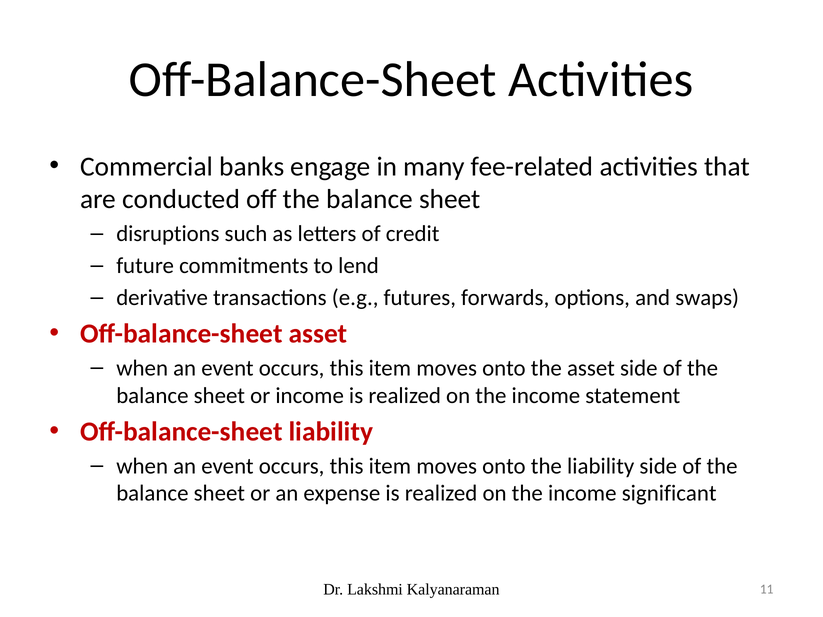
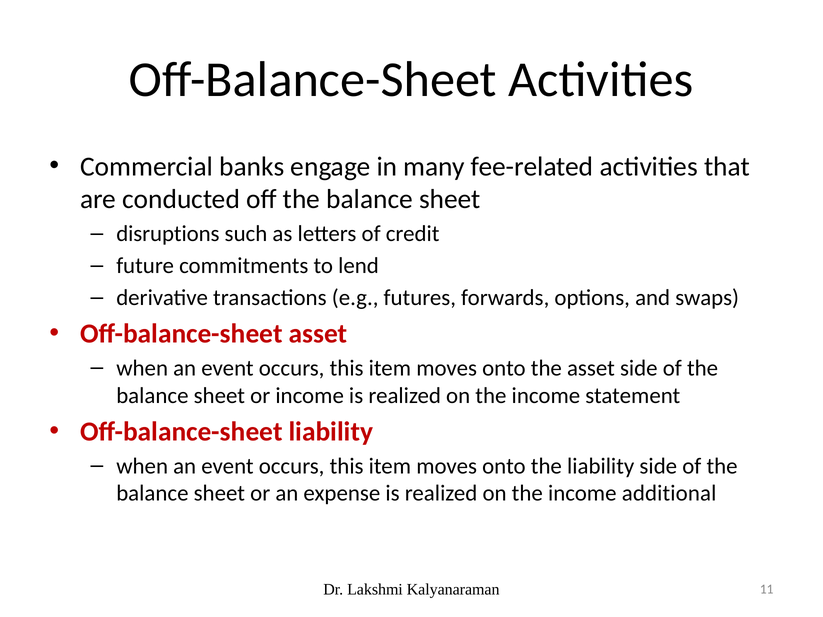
significant: significant -> additional
